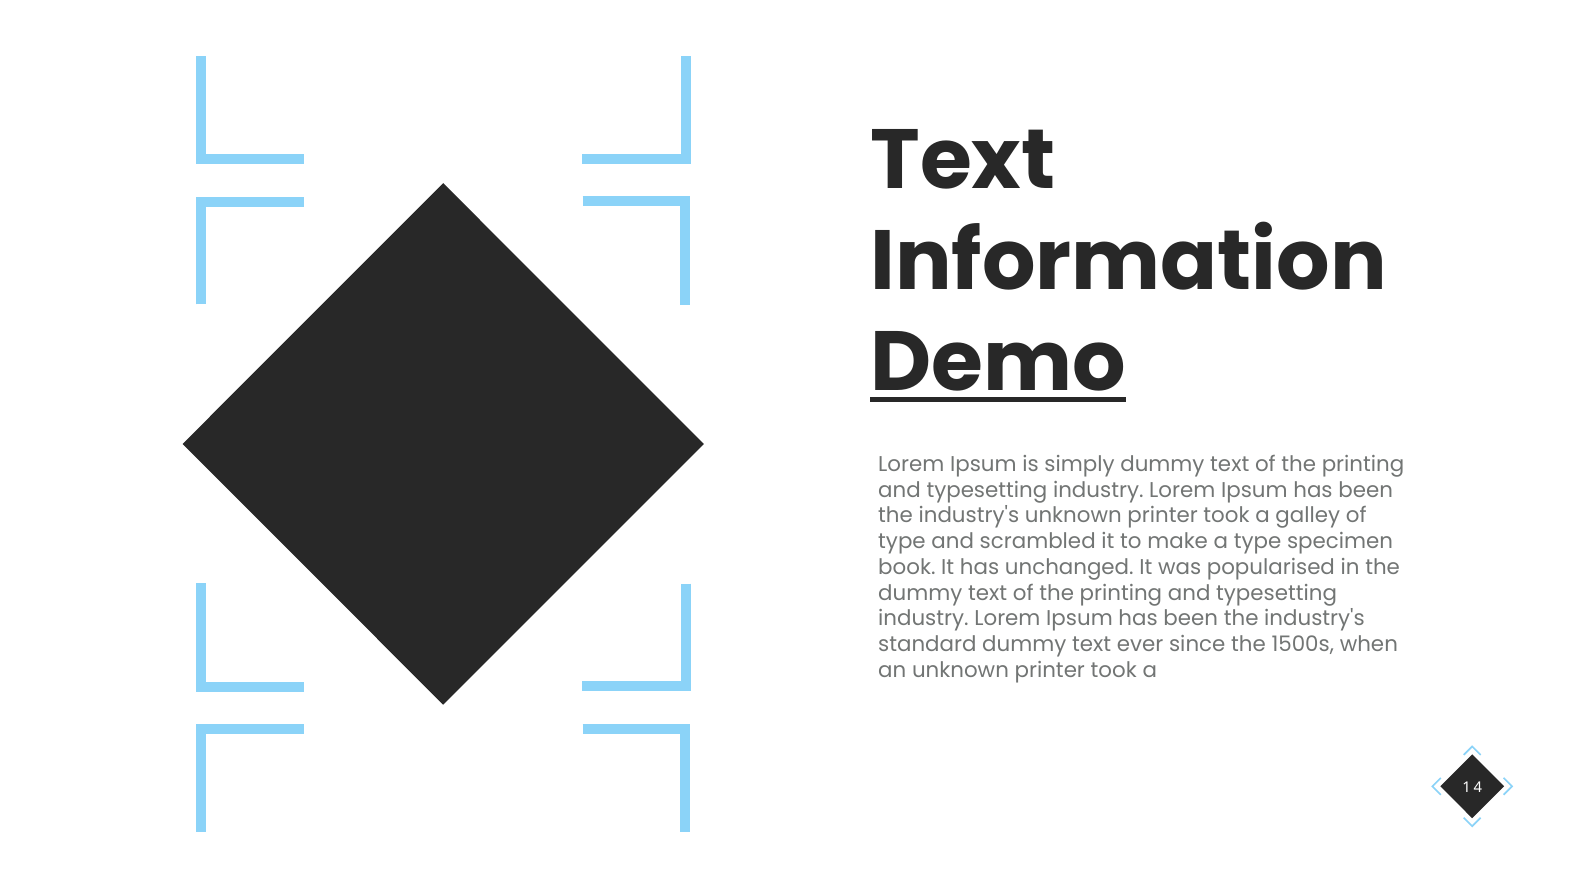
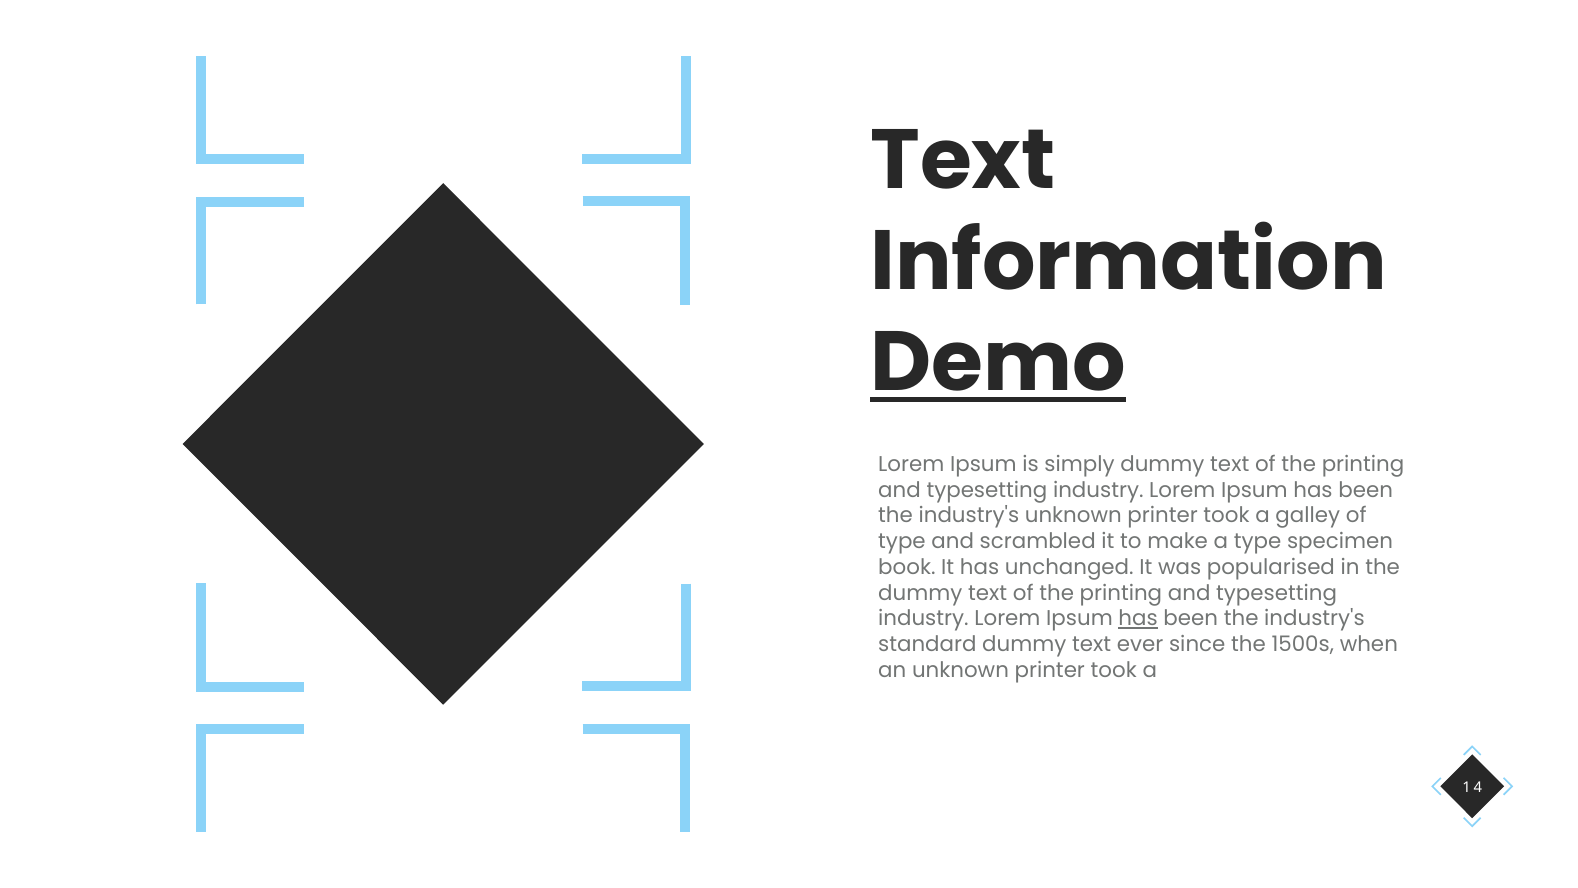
has at (1138, 619) underline: none -> present
